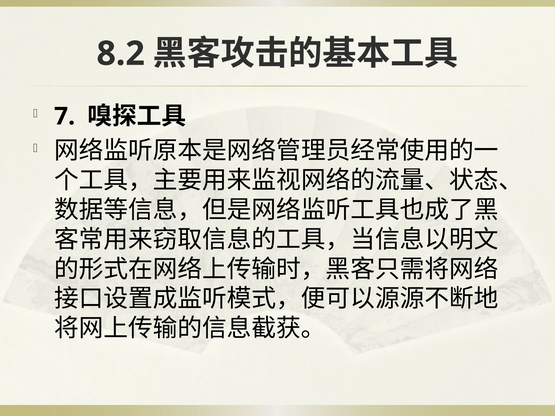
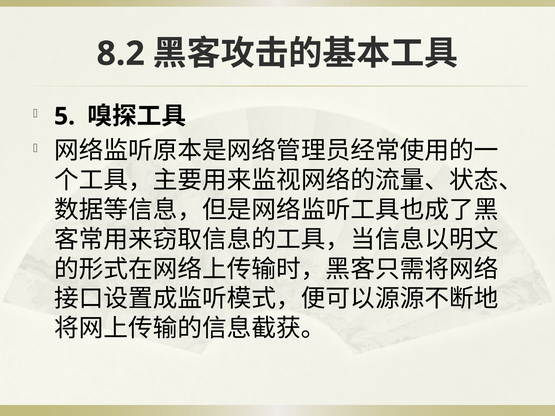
7: 7 -> 5
